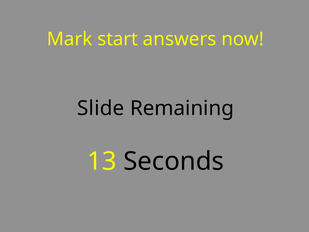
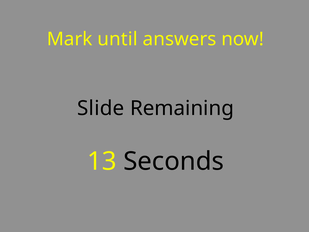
start: start -> until
